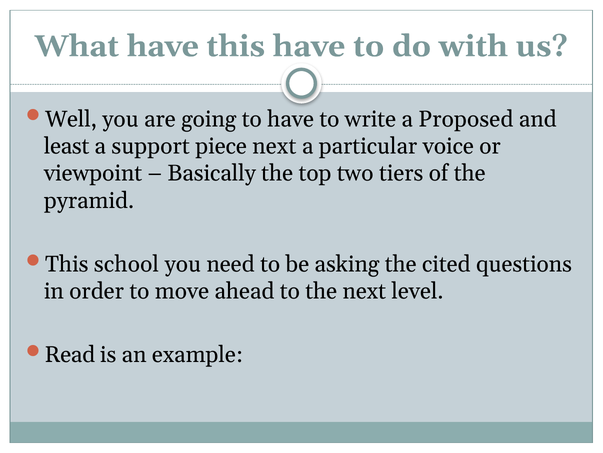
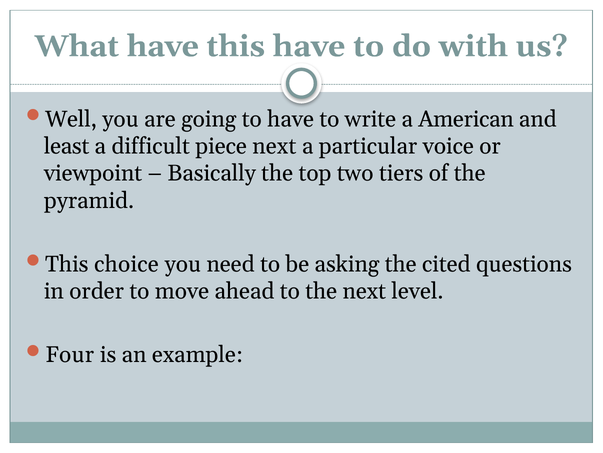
Proposed: Proposed -> American
support: support -> difficult
school: school -> choice
Read: Read -> Four
